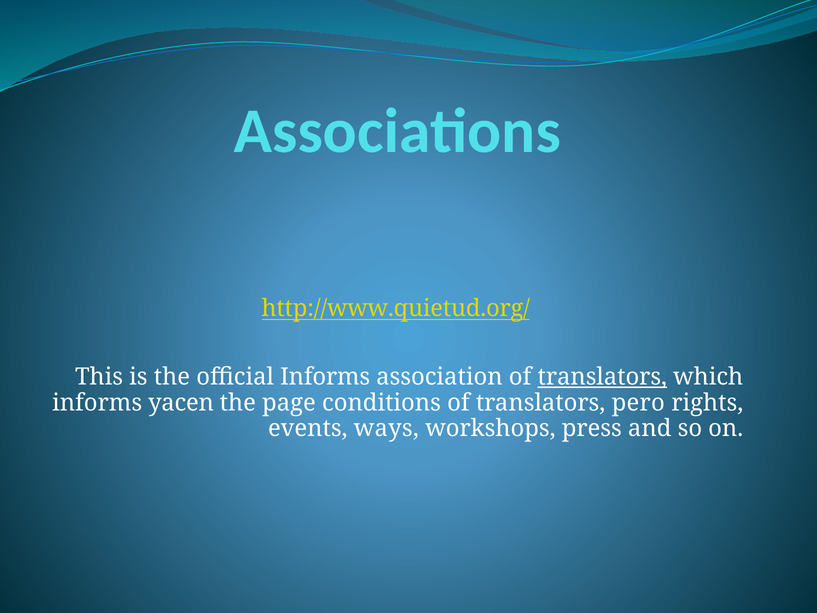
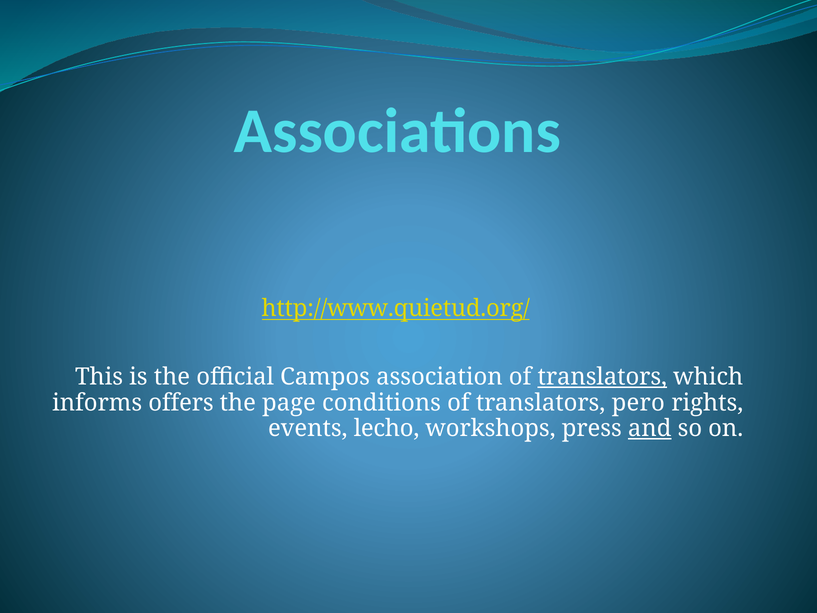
official Informs: Informs -> Campos
yacen: yacen -> offers
ways: ways -> lecho
and underline: none -> present
